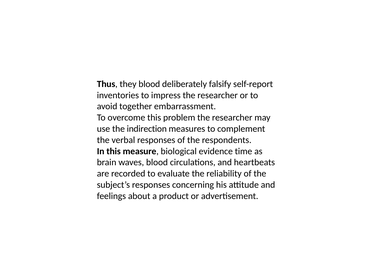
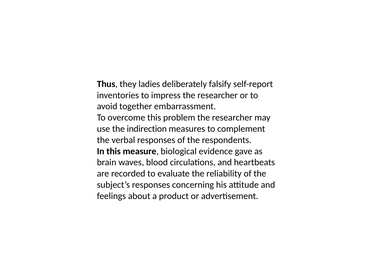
they blood: blood -> ladies
time: time -> gave
